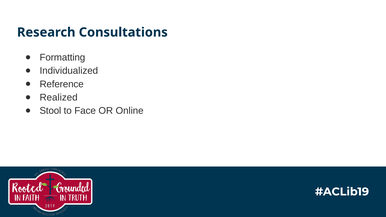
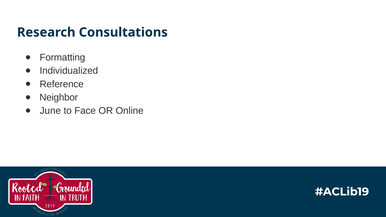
Realized: Realized -> Neighbor
Stool: Stool -> June
